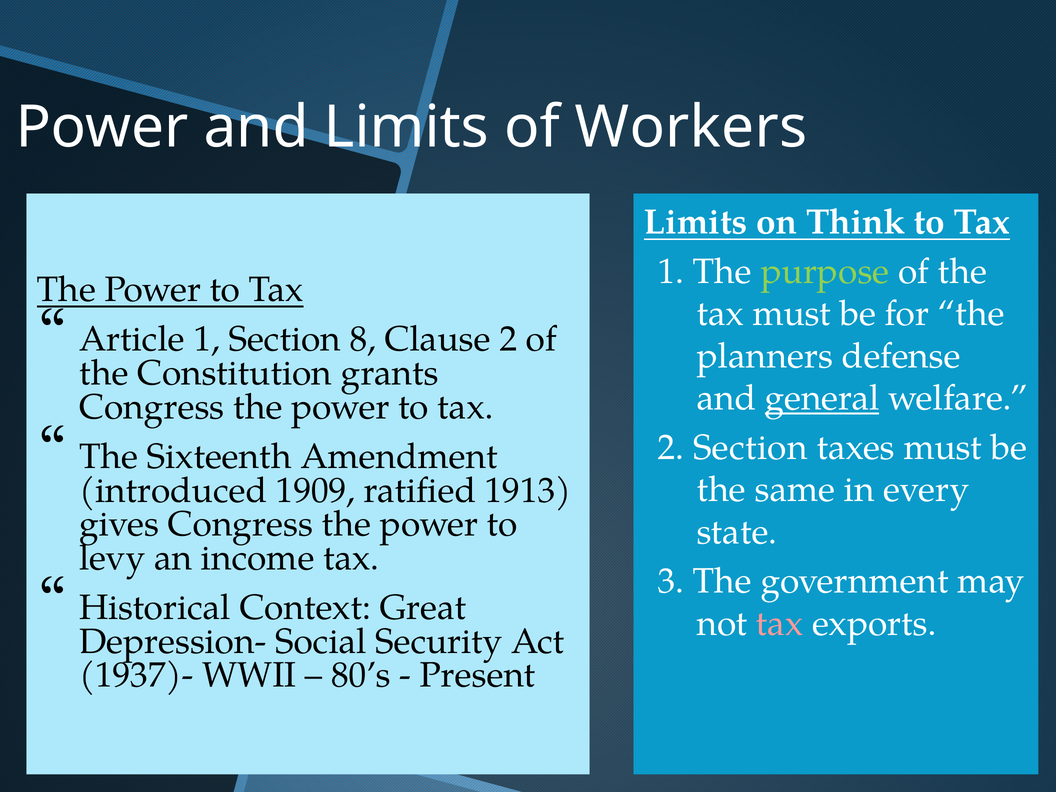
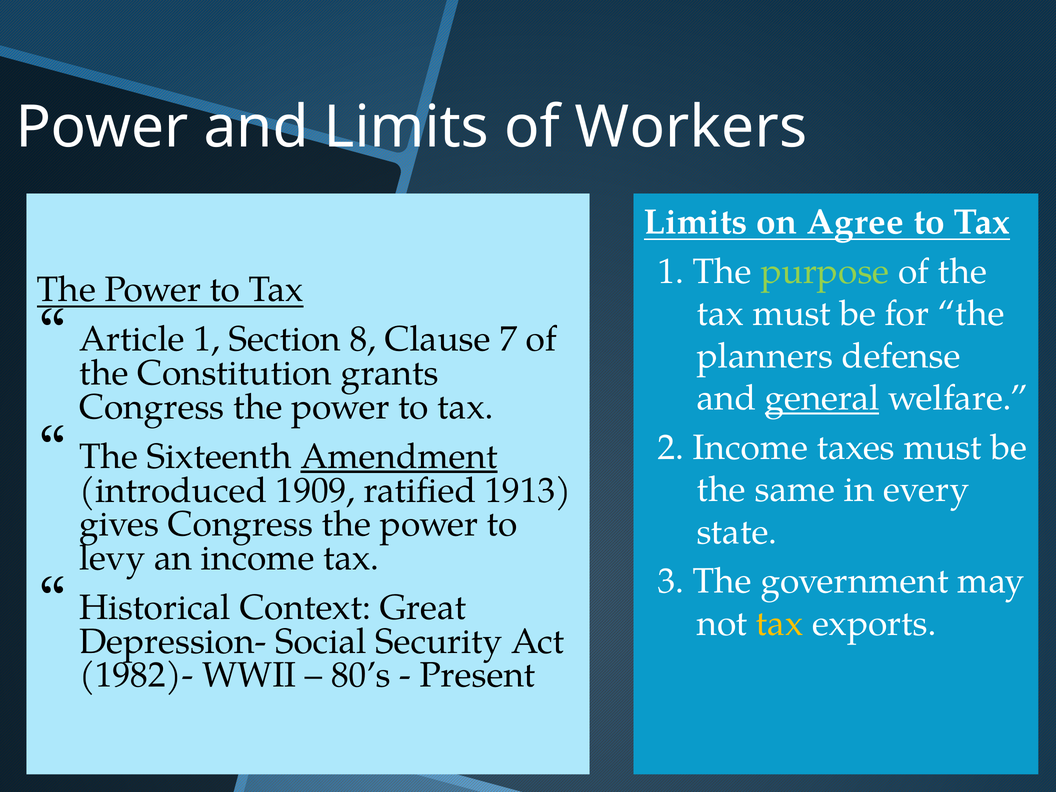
Think: Think -> Agree
Clause 2: 2 -> 7
Amendment underline: none -> present
2 Section: Section -> Income
tax at (780, 624) colour: pink -> yellow
1937)-: 1937)- -> 1982)-
